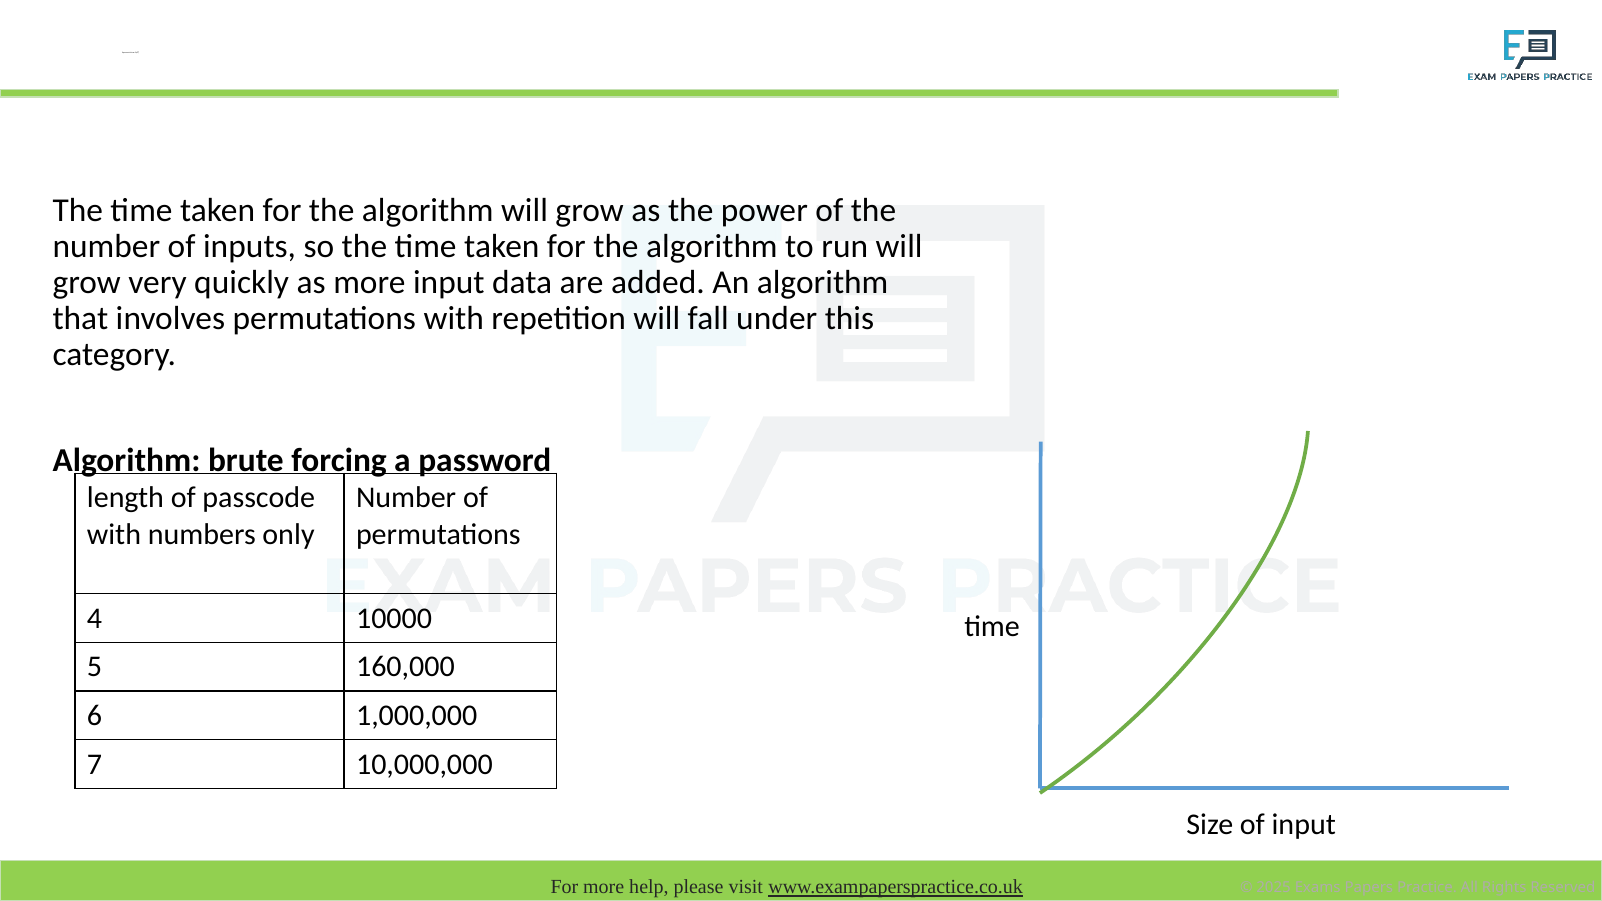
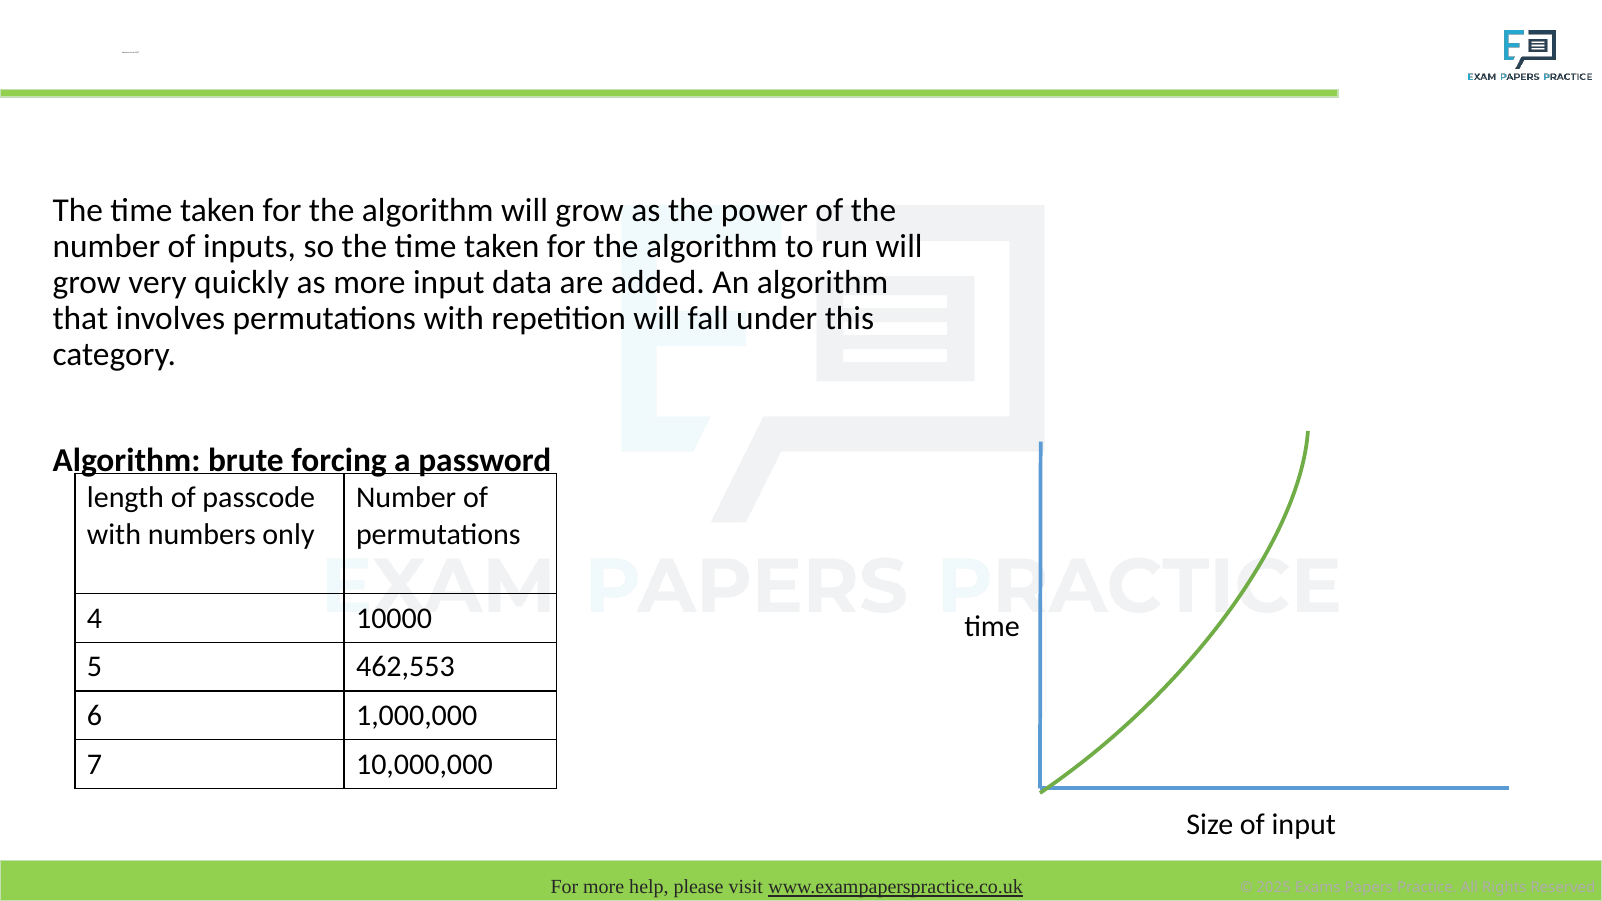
160,000: 160,000 -> 462,553
